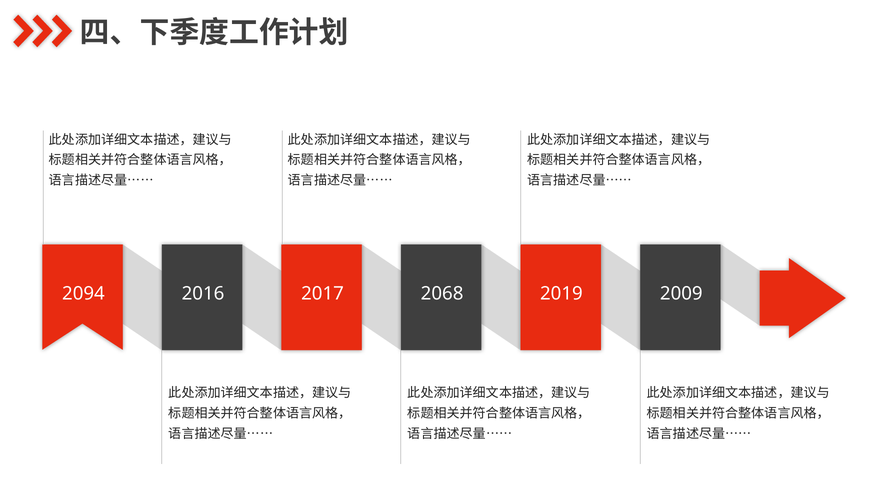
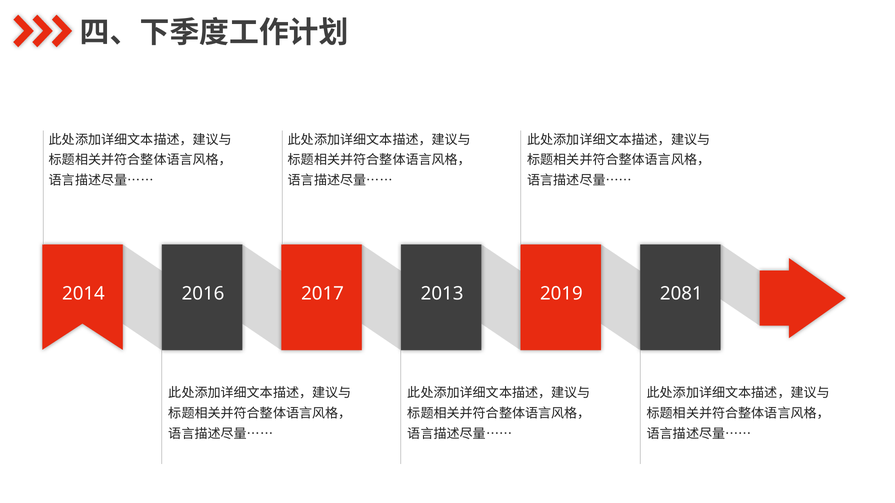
2094: 2094 -> 2014
2068: 2068 -> 2013
2009: 2009 -> 2081
